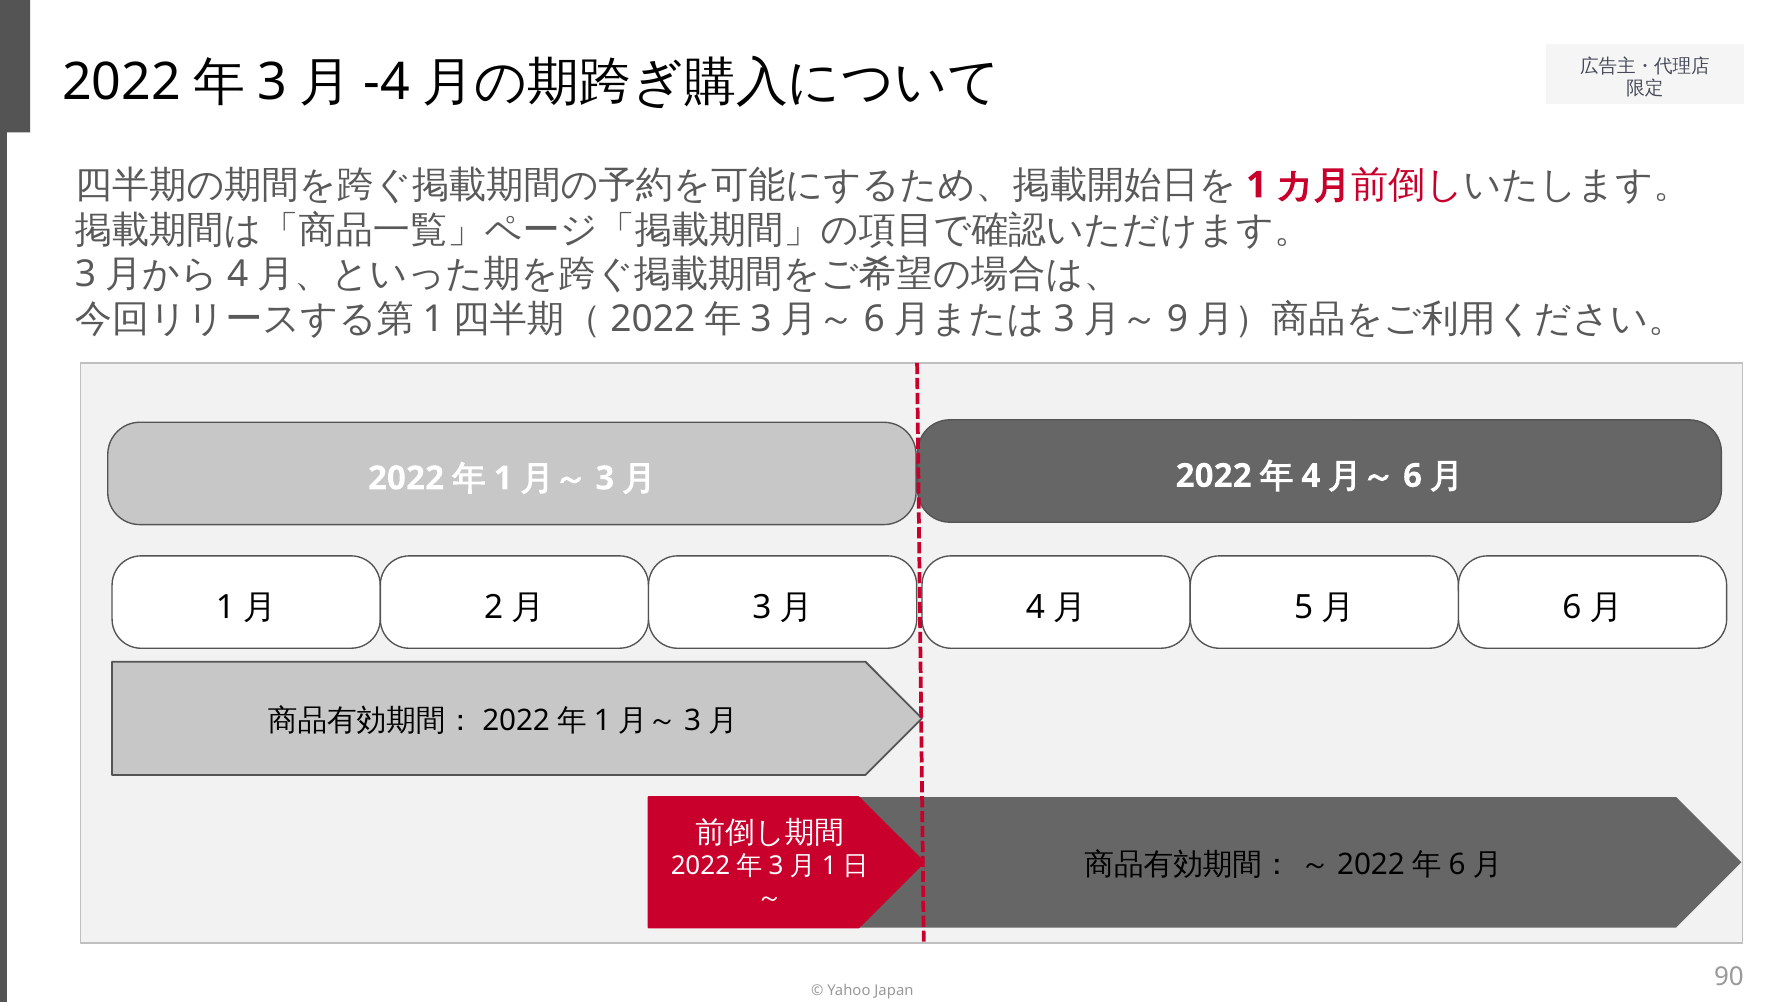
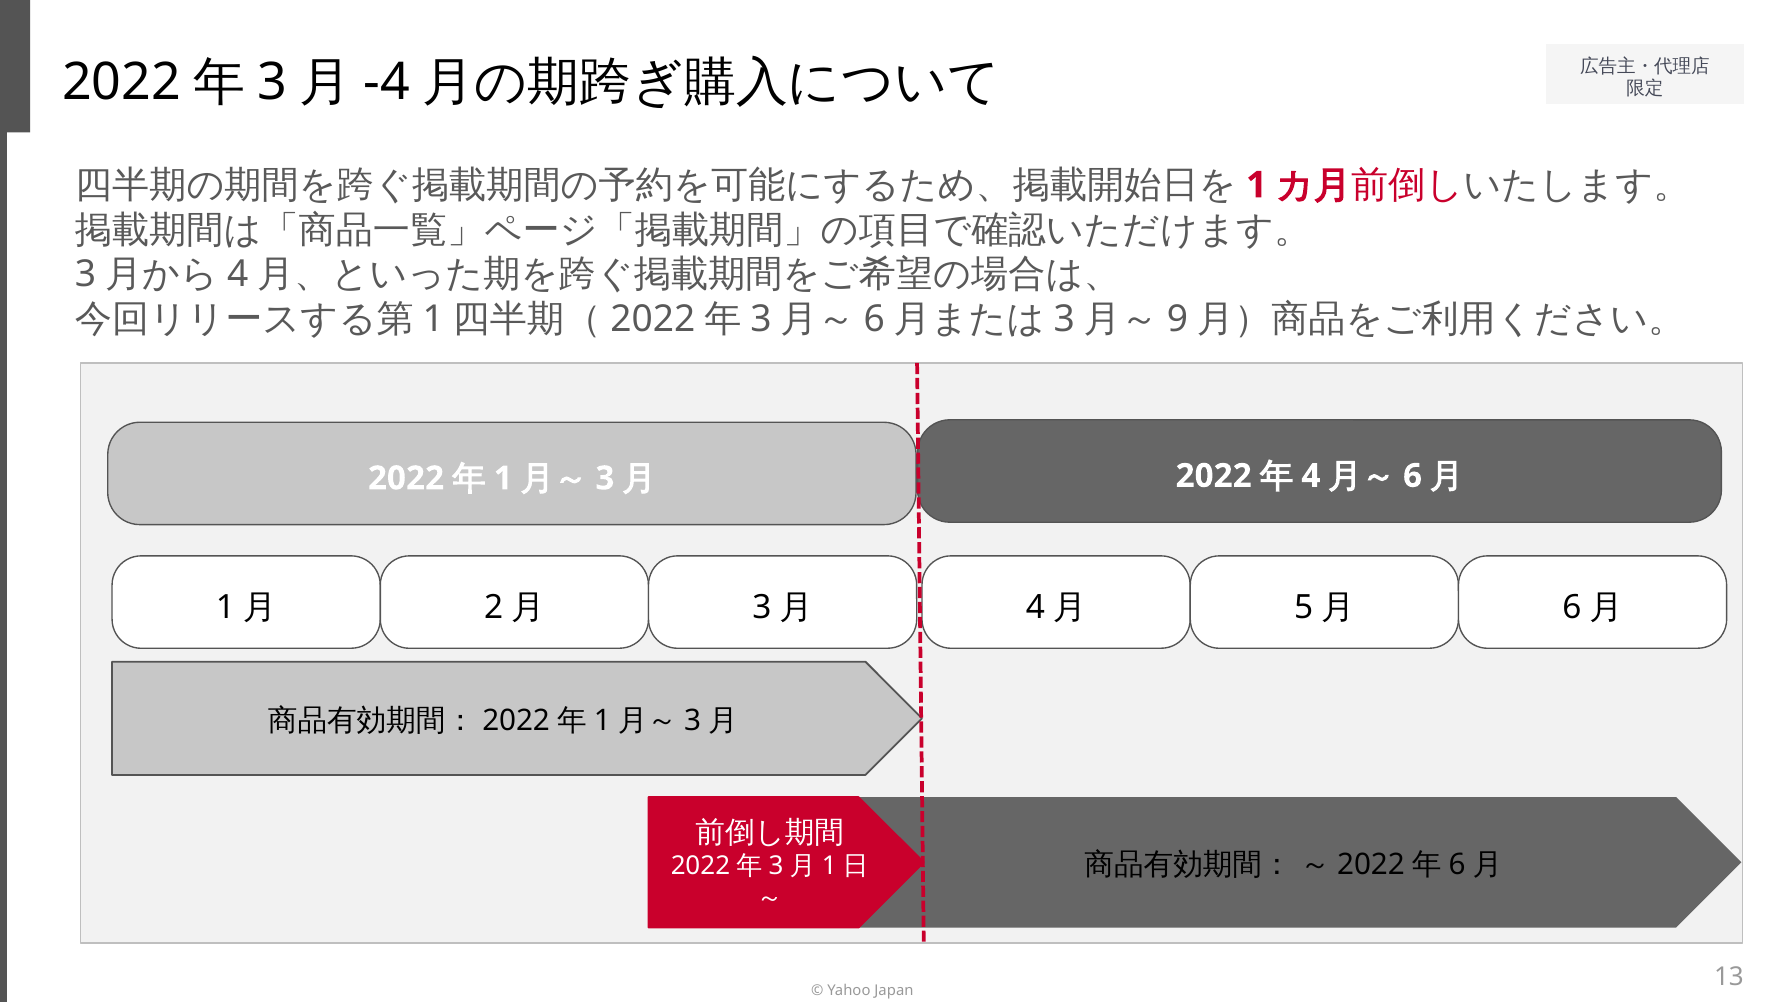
90: 90 -> 13
